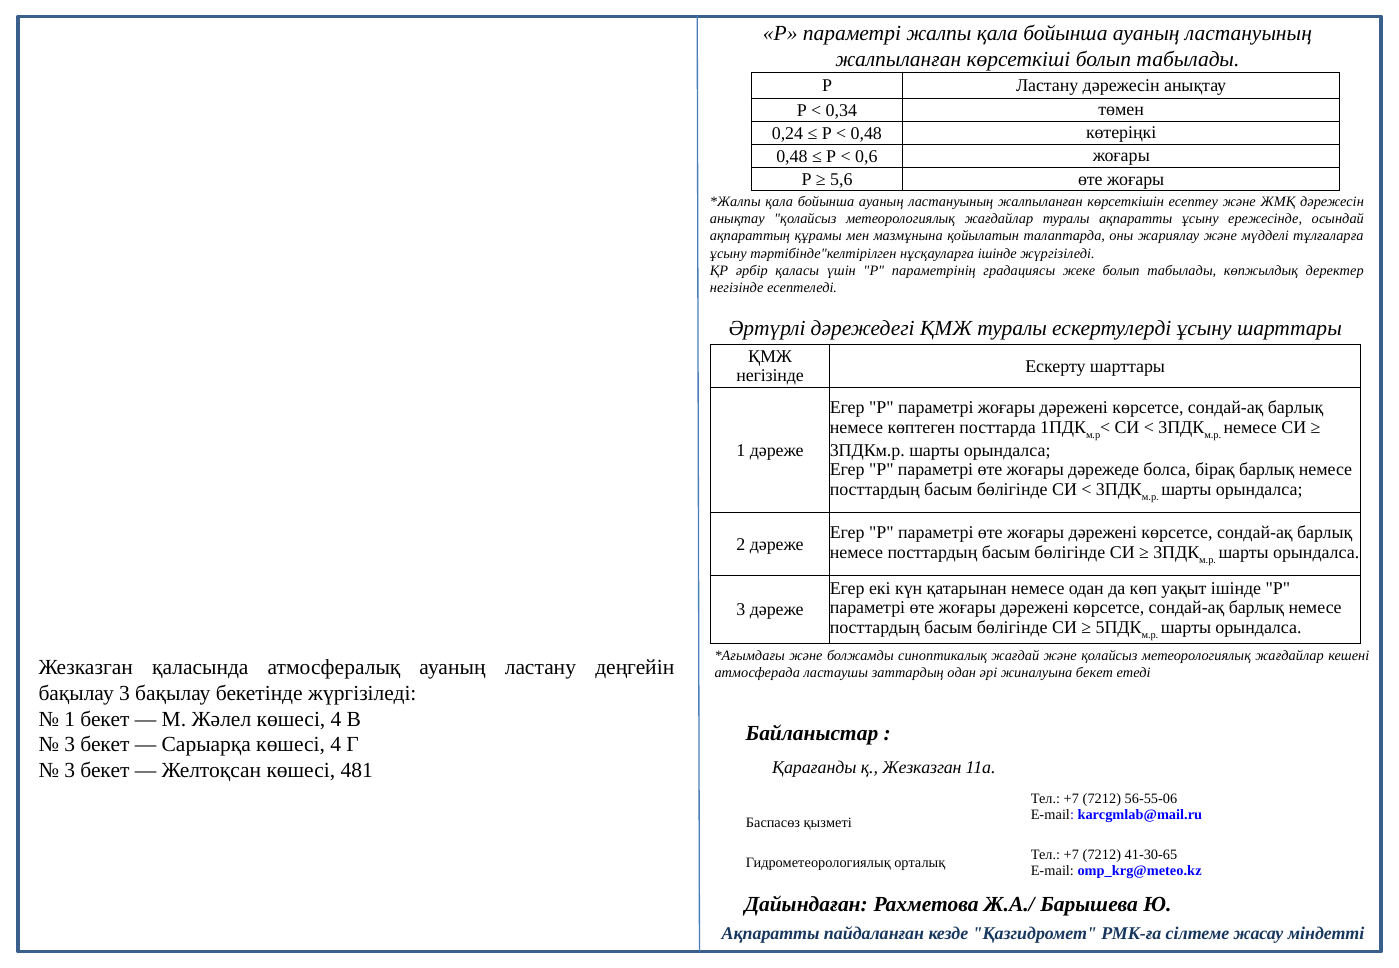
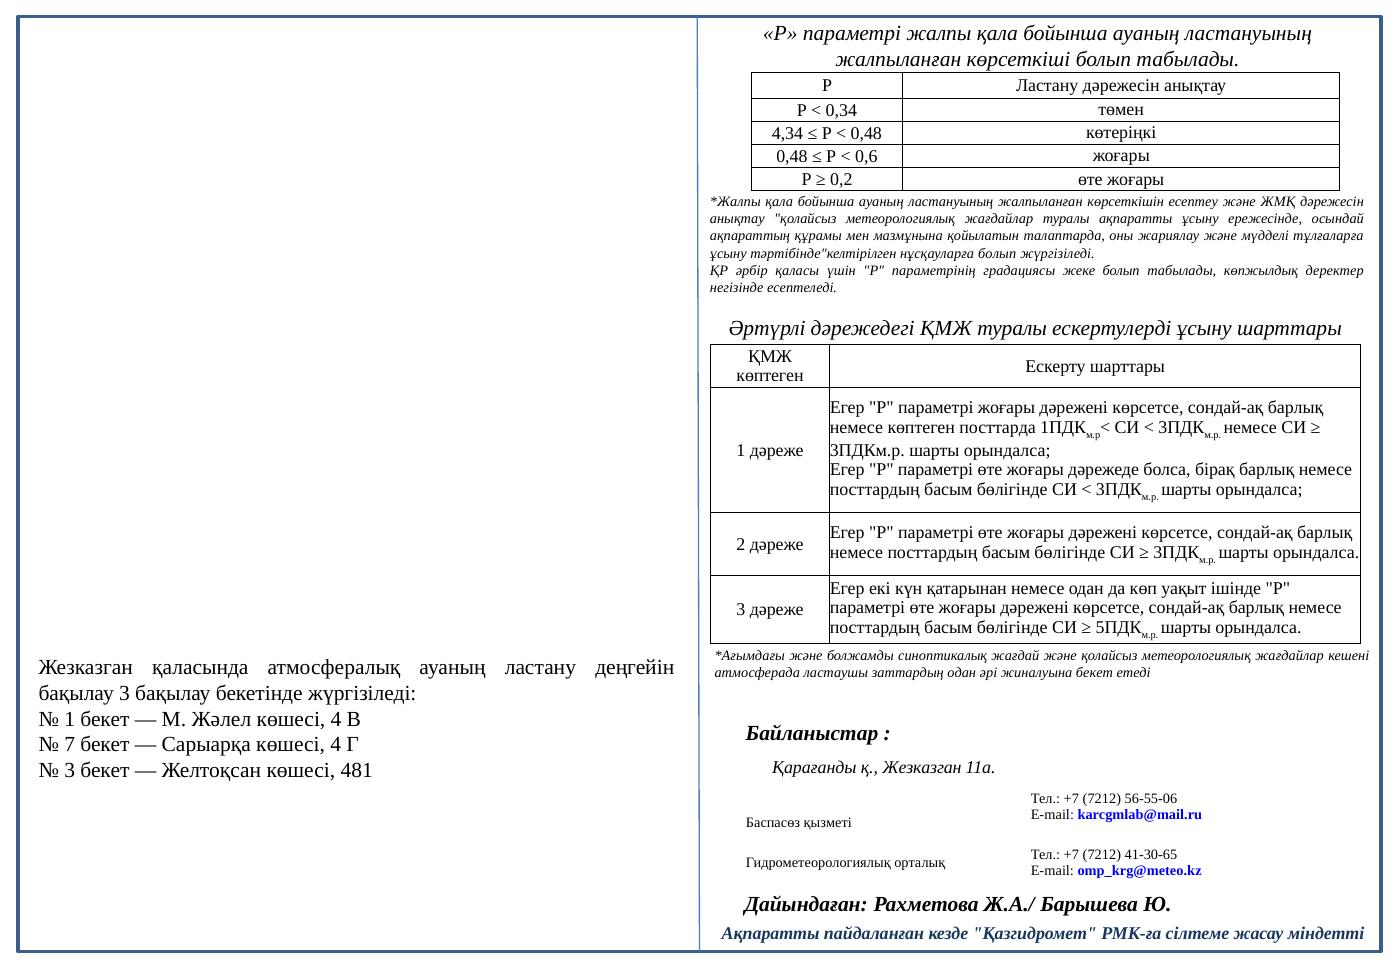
0,24: 0,24 -> 4,34
5,6: 5,6 -> 0,2
нұсқауларға ішінде: ішінде -> болып
негізінде at (770, 376): негізінде -> көптеген
3 at (70, 745): 3 -> 7
